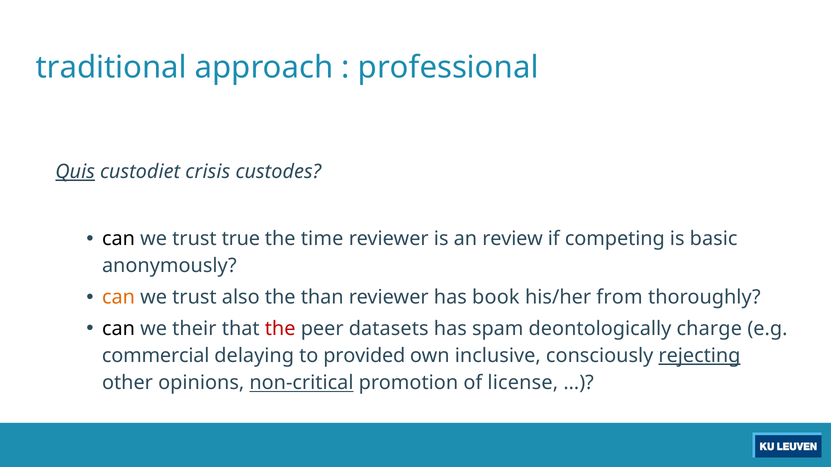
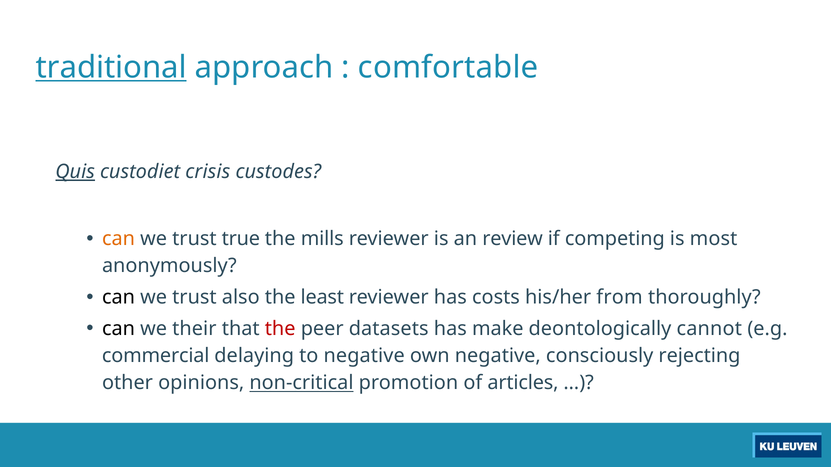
traditional underline: none -> present
professional: professional -> comfortable
can at (118, 239) colour: black -> orange
time: time -> mills
basic: basic -> most
can at (118, 298) colour: orange -> black
than: than -> least
book: book -> costs
spam: spam -> make
charge: charge -> cannot
to provided: provided -> negative
own inclusive: inclusive -> negative
rejecting underline: present -> none
license: license -> articles
